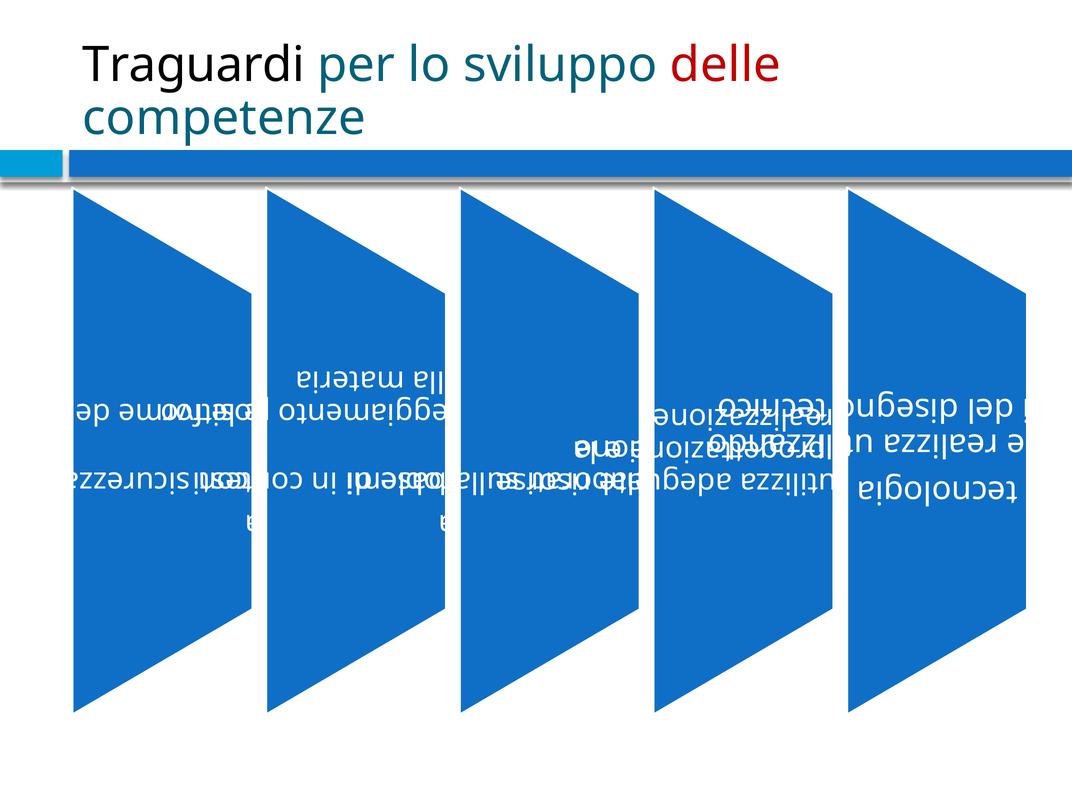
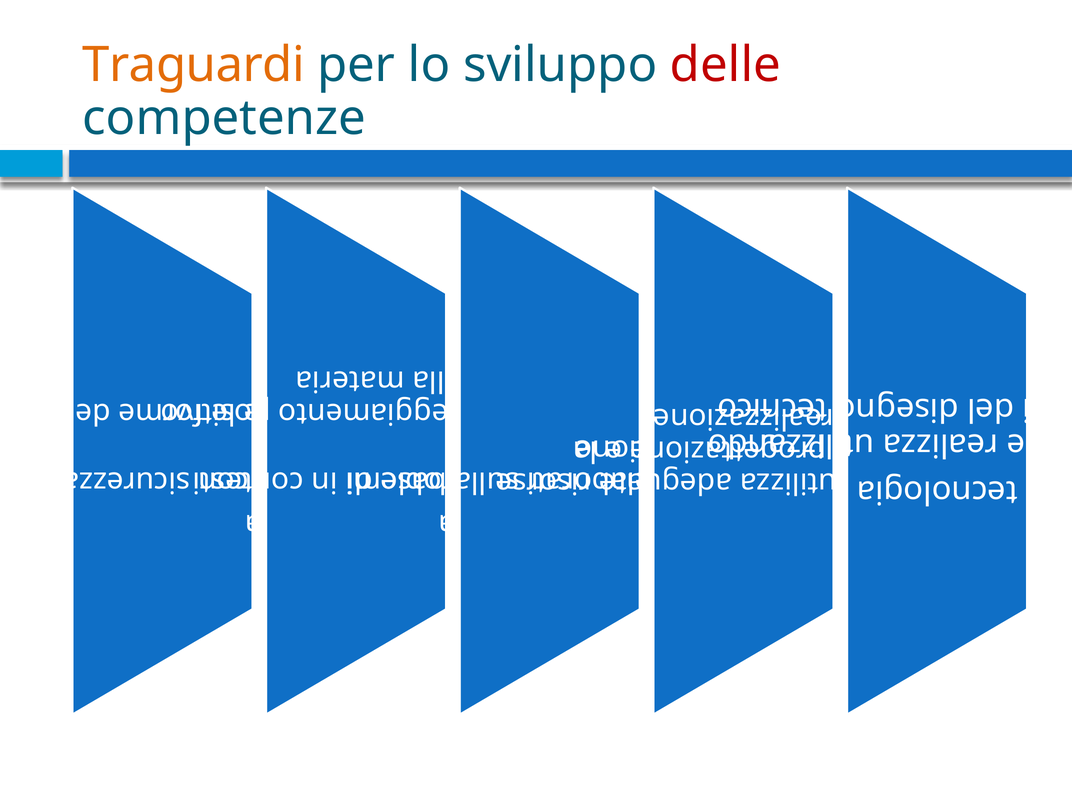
Traguardi colour: black -> orange
